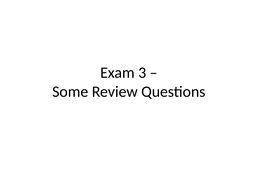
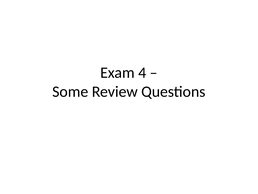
3: 3 -> 4
